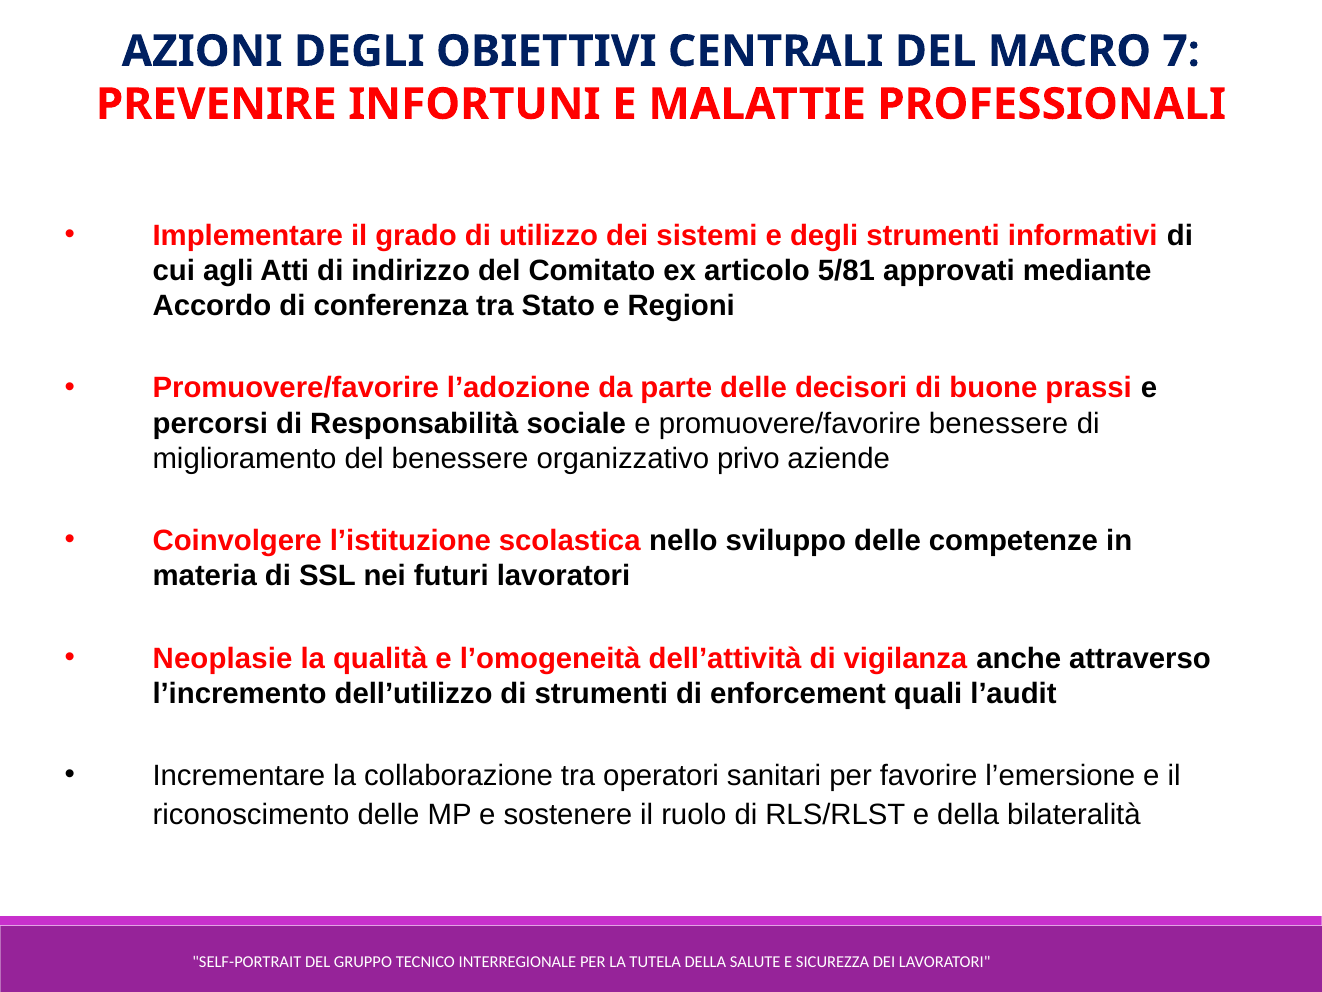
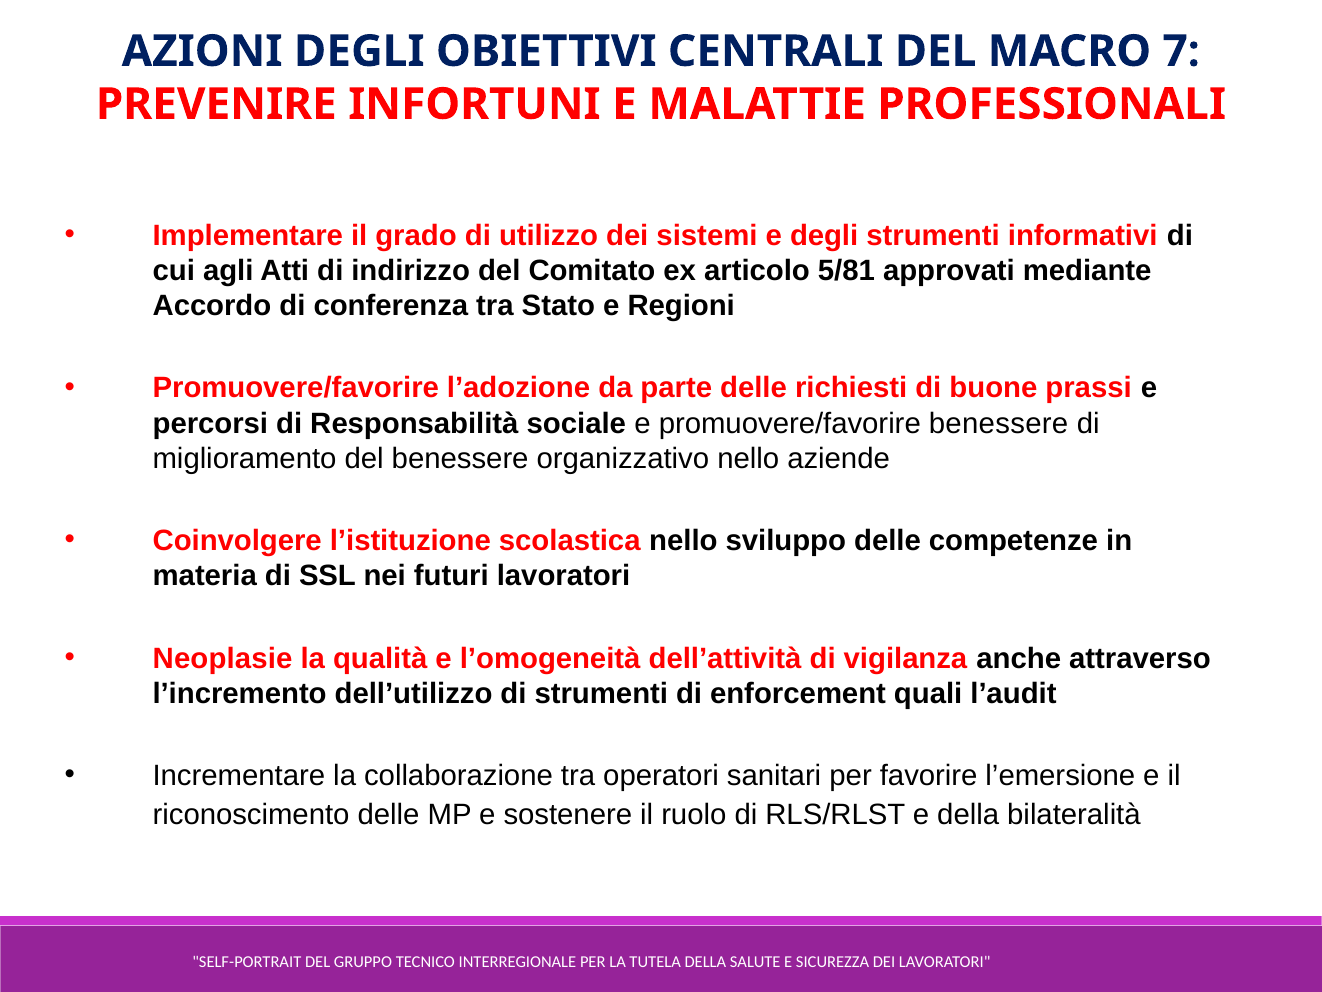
decisori: decisori -> richiesti
organizzativo privo: privo -> nello
